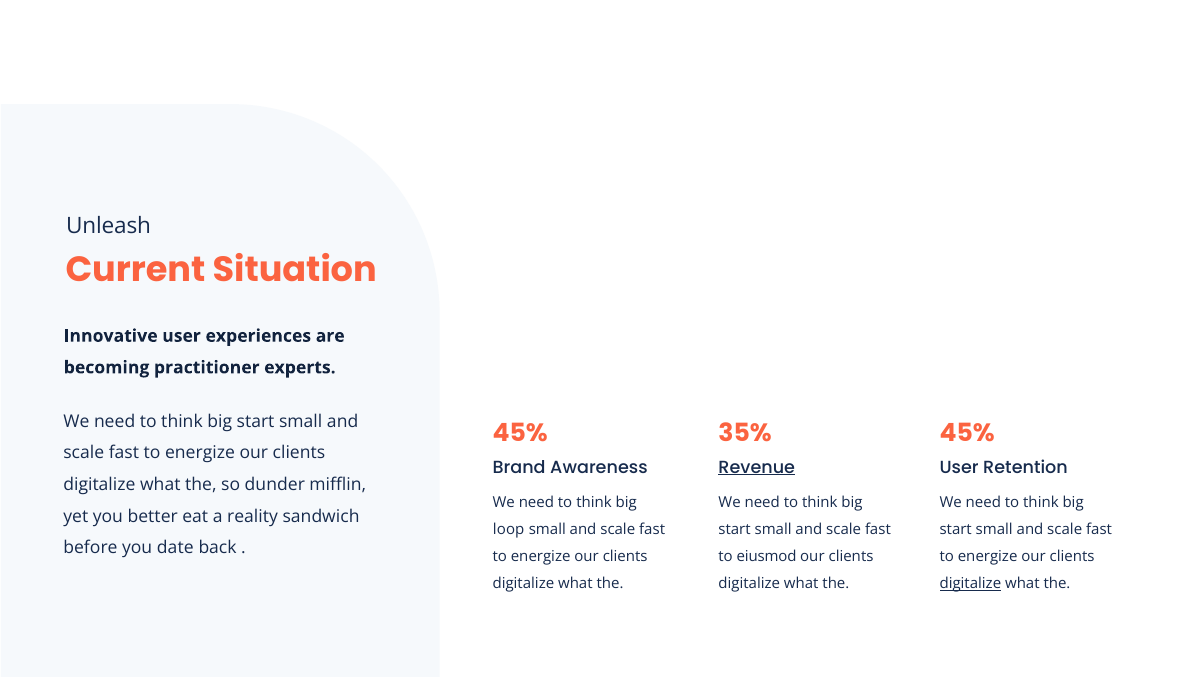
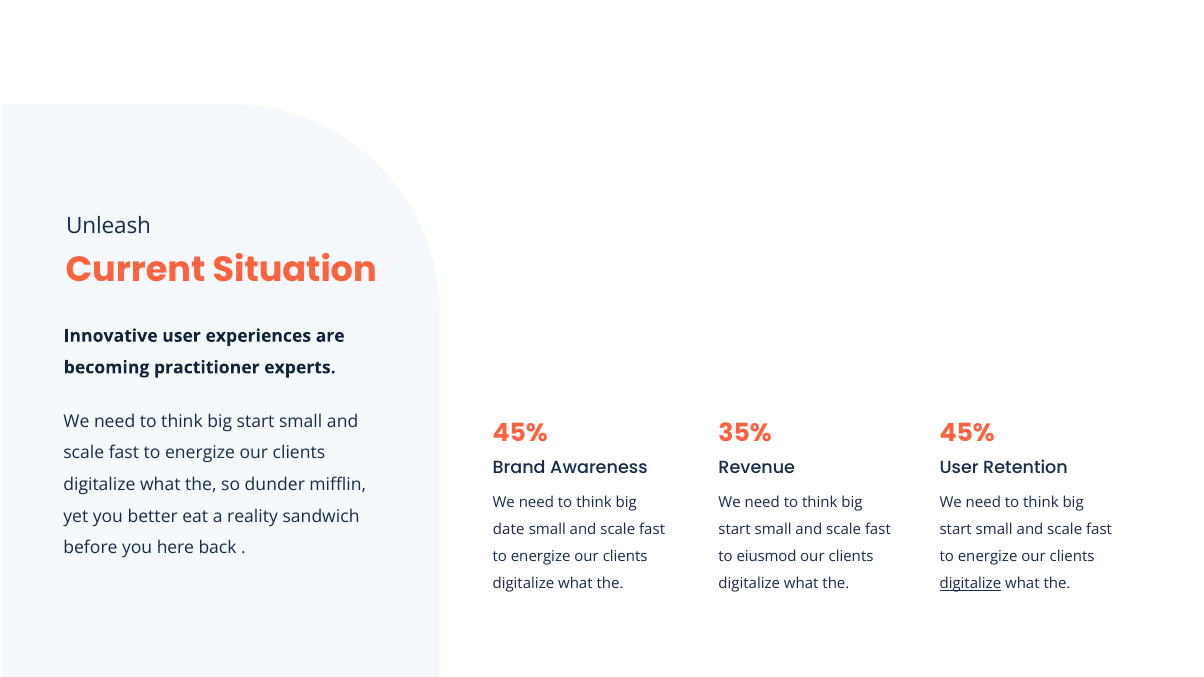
Revenue underline: present -> none
loop: loop -> date
date: date -> here
